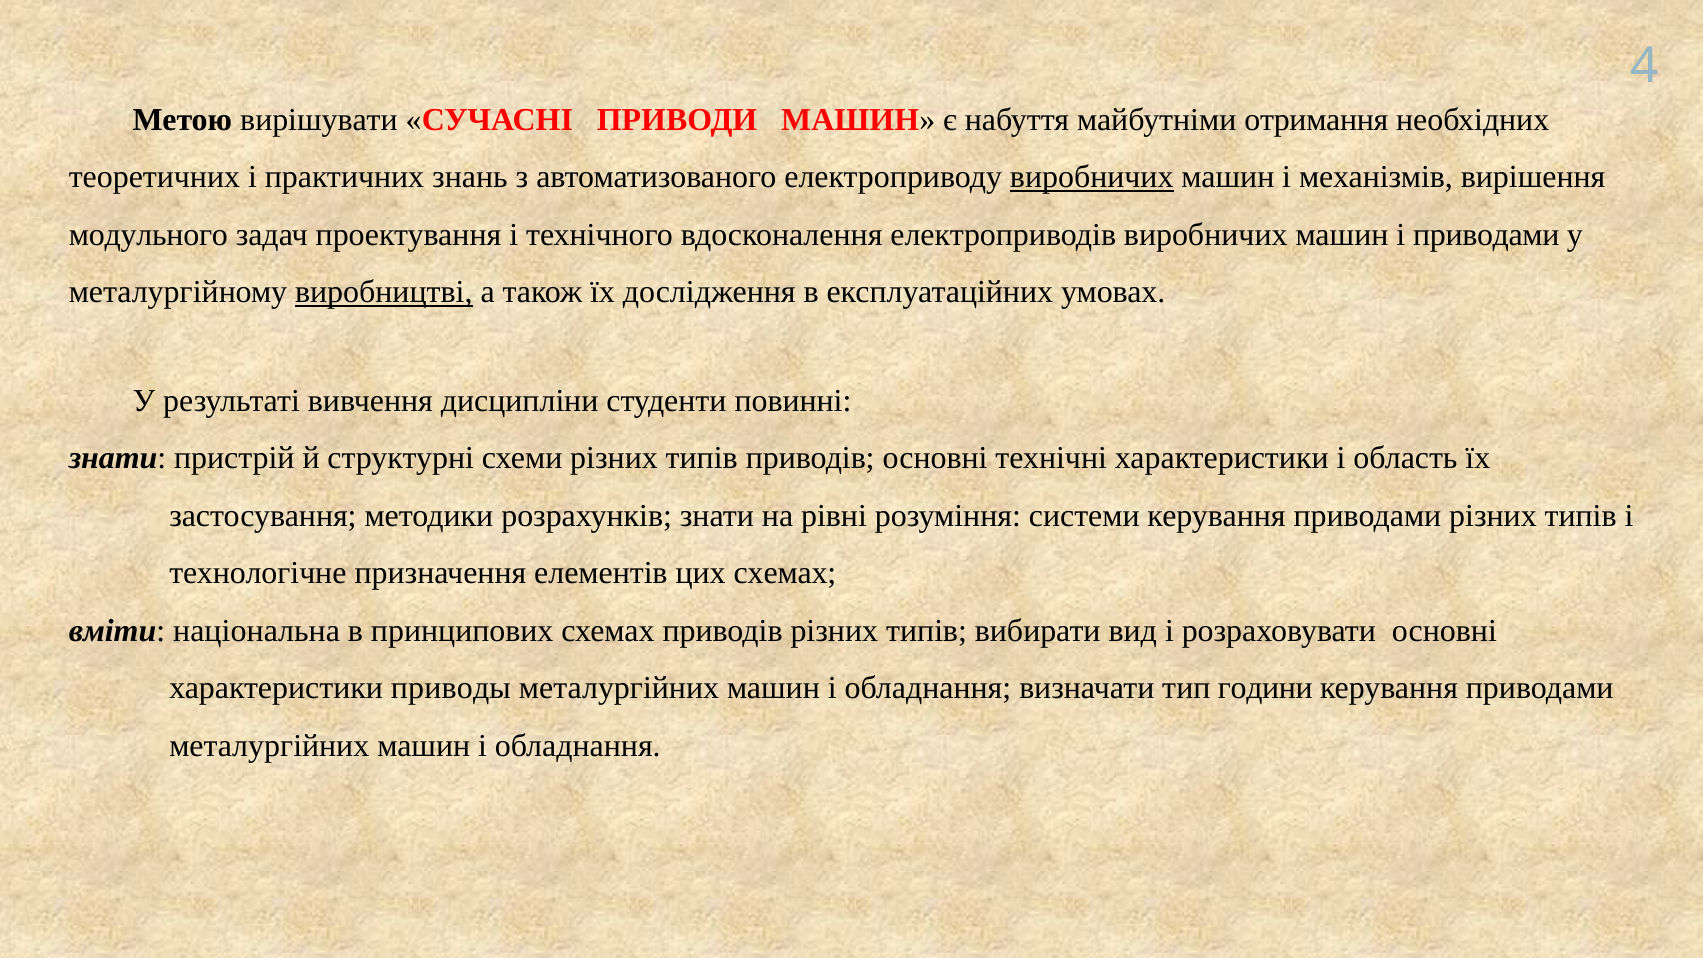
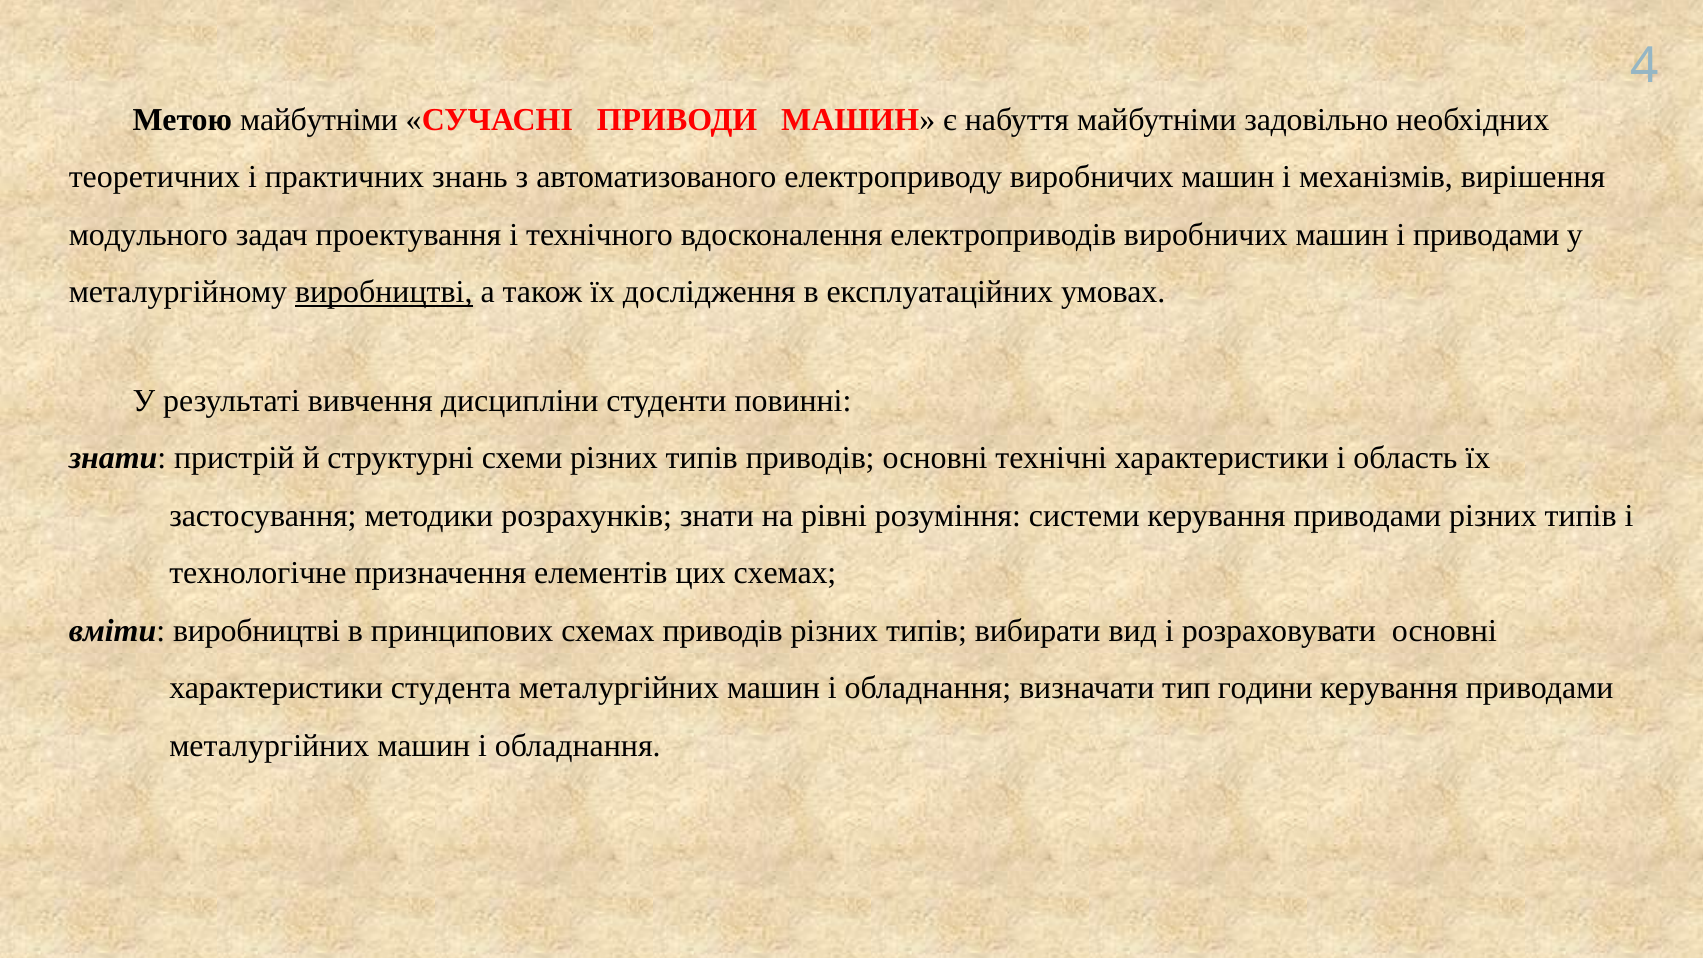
Метою вирішувати: вирішувати -> майбутніми
отримання: отримання -> задовільно
виробничих at (1092, 177) underline: present -> none
вміти національна: національна -> виробництві
приводы: приводы -> студента
